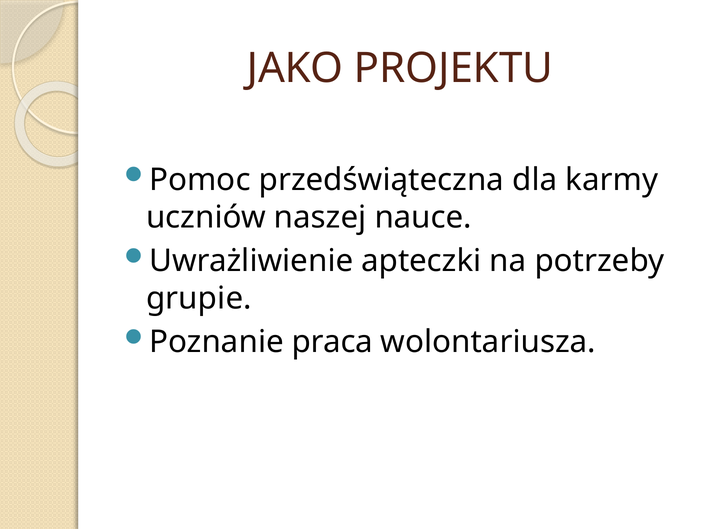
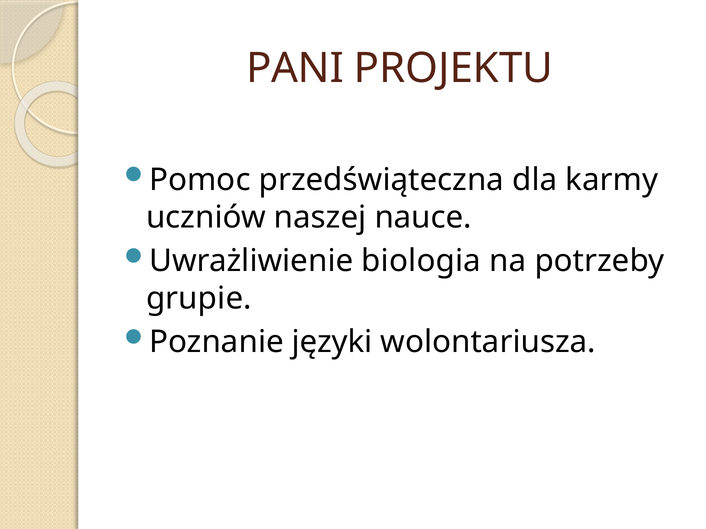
JAKO: JAKO -> PANI
apteczki: apteczki -> biologia
praca: praca -> języki
